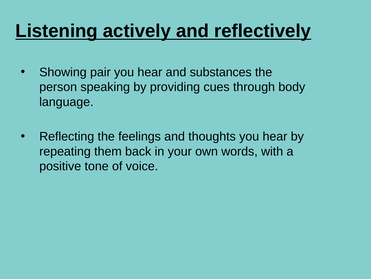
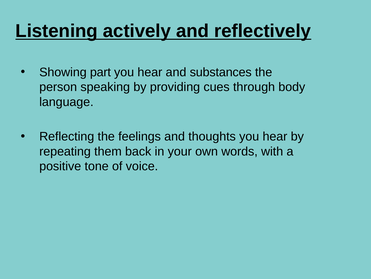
pair: pair -> part
